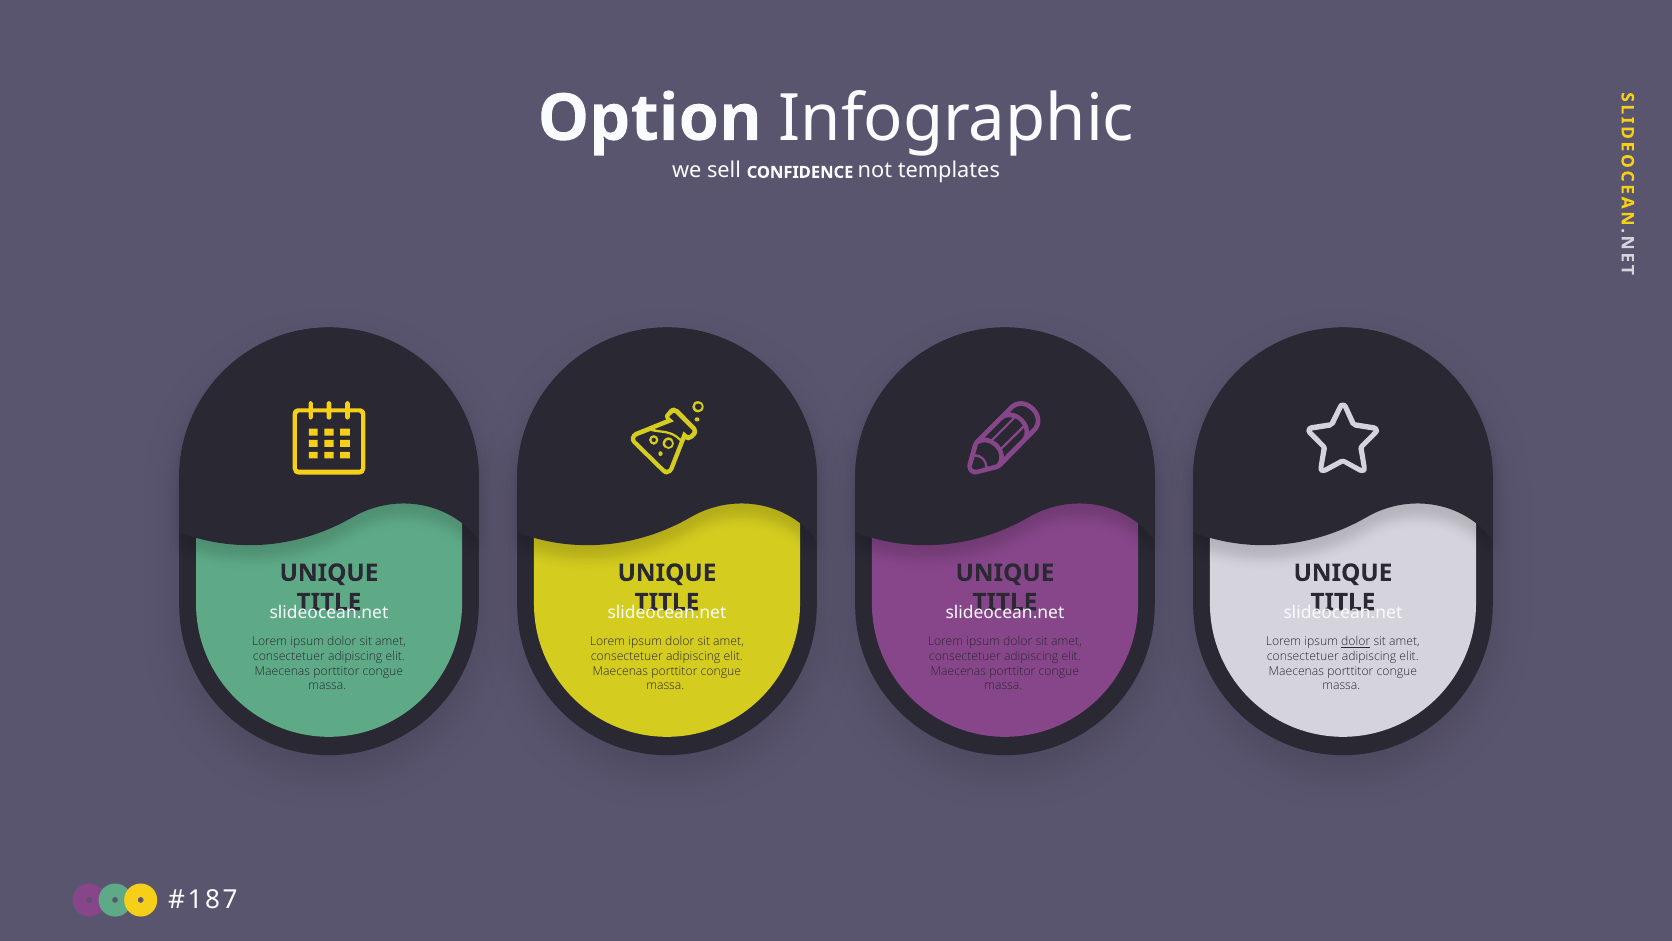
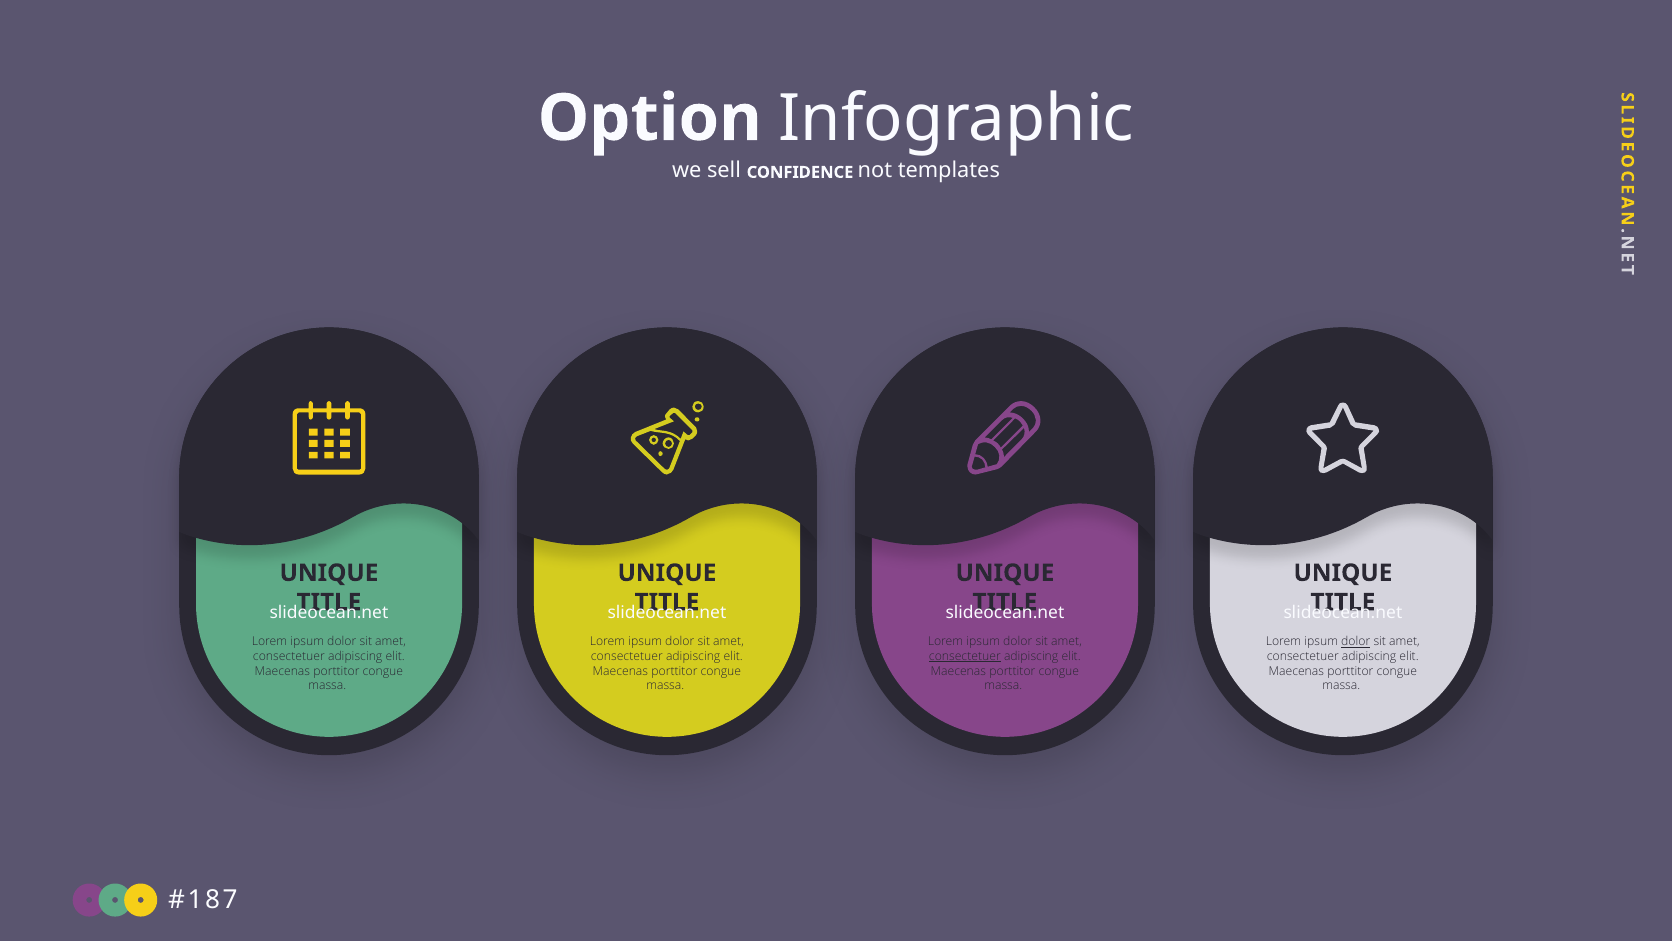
consectetuer at (965, 656) underline: none -> present
